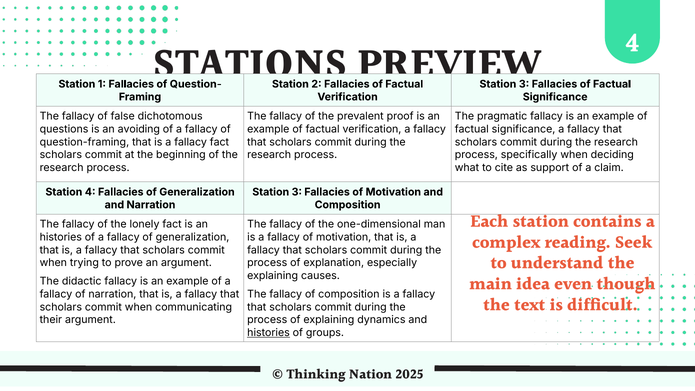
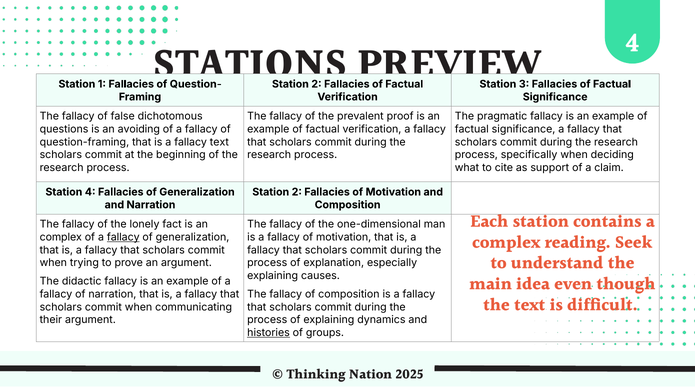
fallacy fact: fact -> text
3 at (297, 192): 3 -> 2
histories at (61, 237): histories -> complex
fallacy at (123, 237) underline: none -> present
